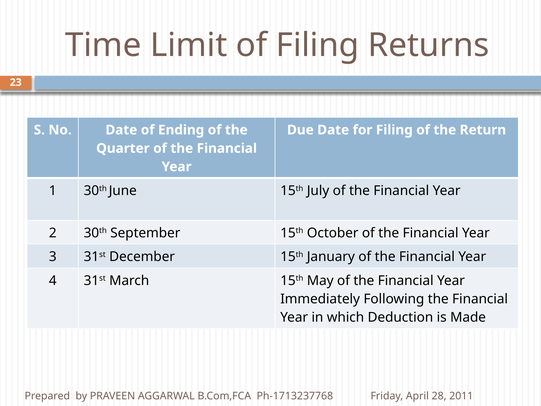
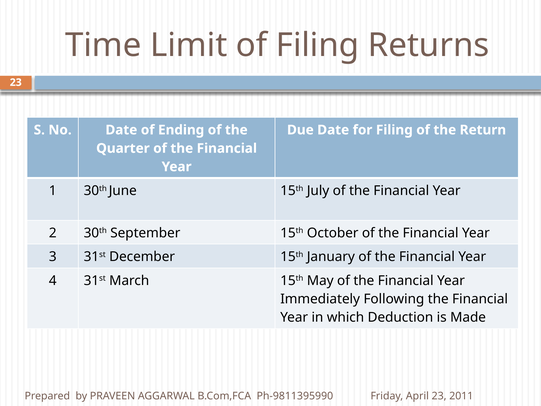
Ph-1713237768: Ph-1713237768 -> Ph-9811395990
April 28: 28 -> 23
